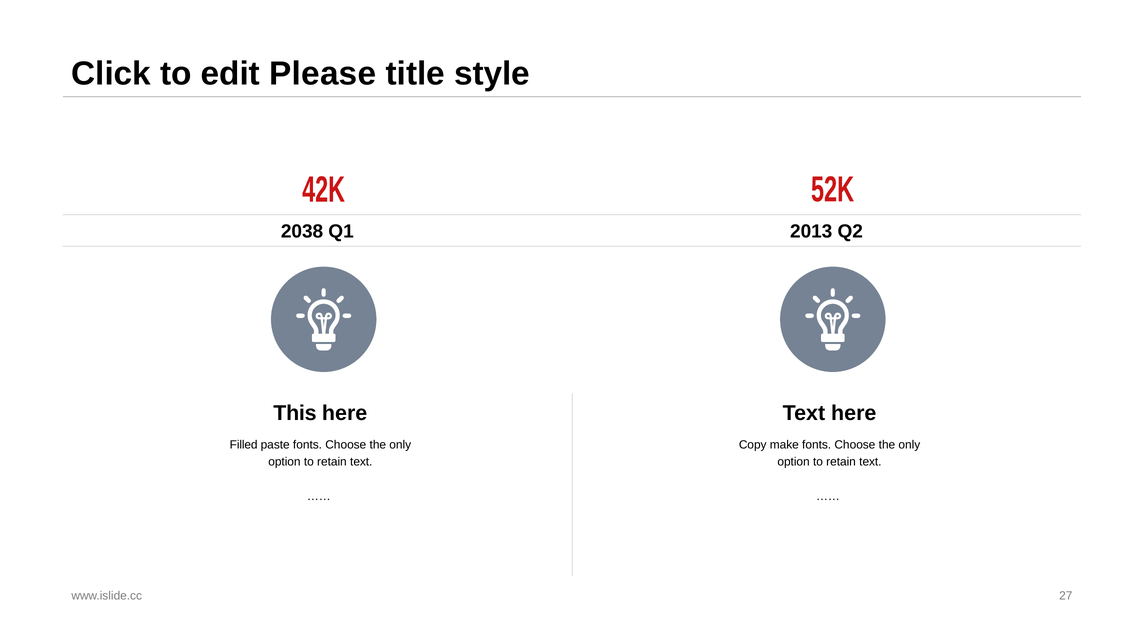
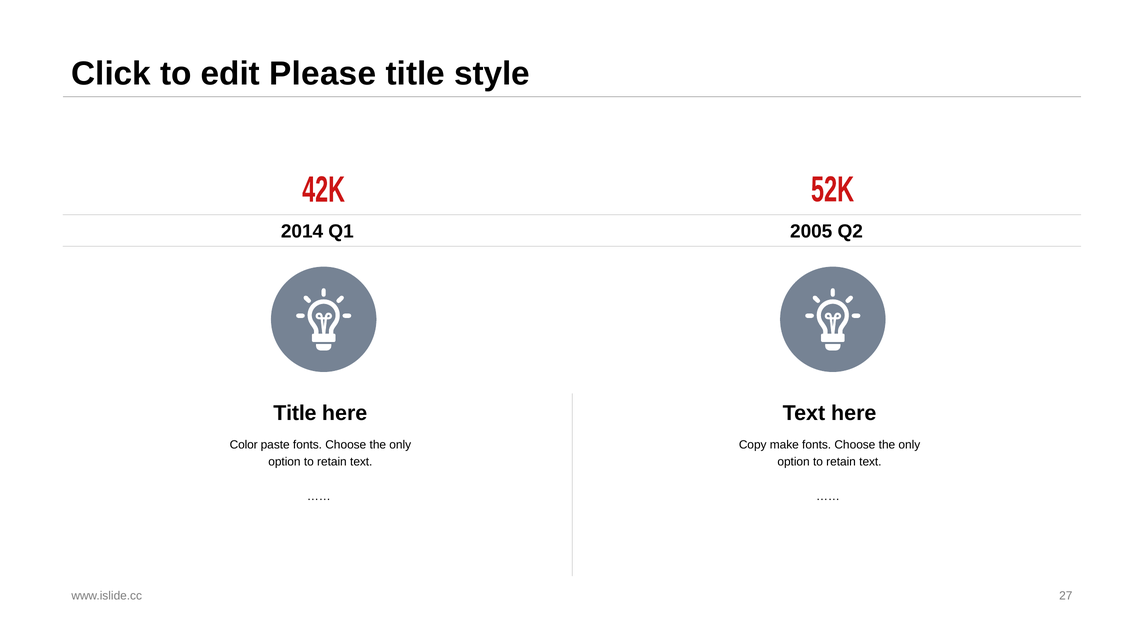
2038: 2038 -> 2014
2013: 2013 -> 2005
This at (295, 413): This -> Title
Filled: Filled -> Color
